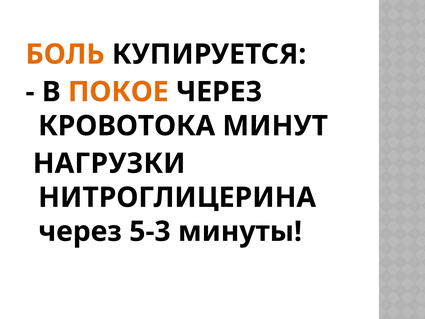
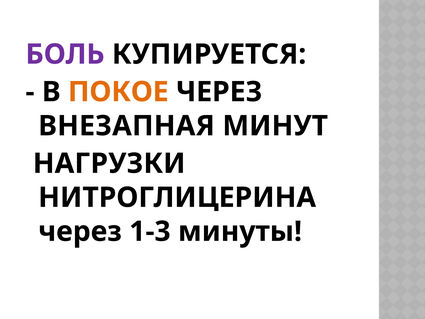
БОЛЬ colour: orange -> purple
КРОВОТОКА: КРОВОТОКА -> ВНЕЗАПНАЯ
5-3: 5-3 -> 1-3
